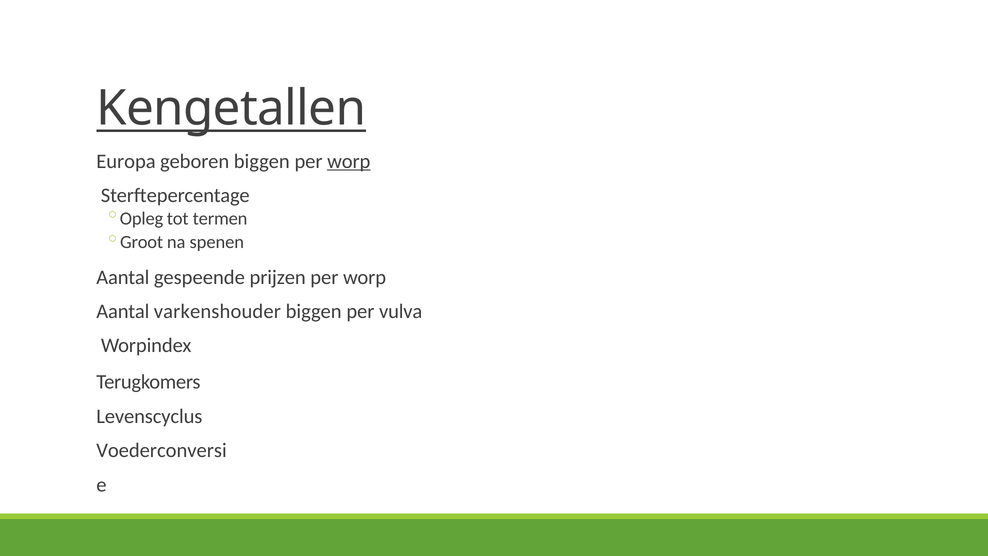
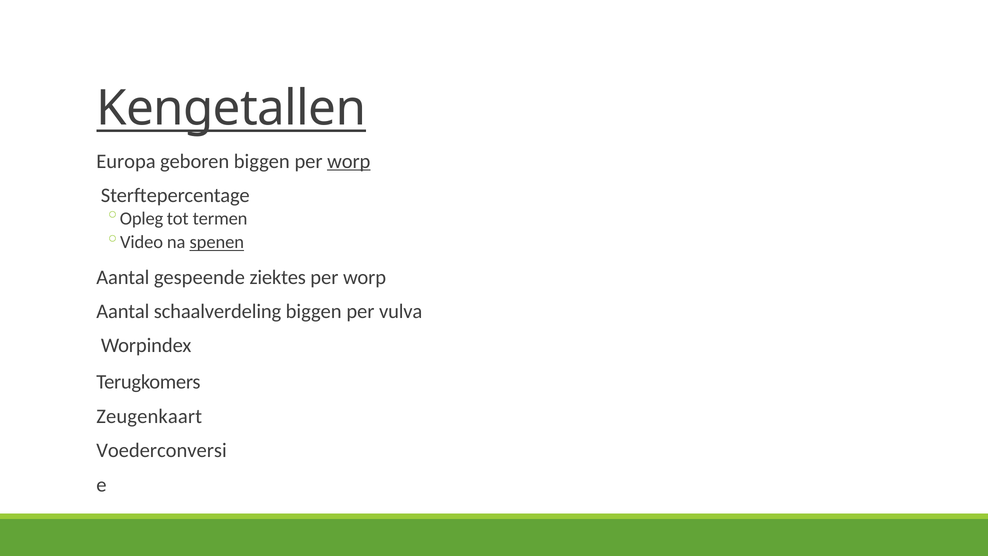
Groot: Groot -> Video
spenen underline: none -> present
prijzen: prijzen -> ziektes
varkenshouder: varkenshouder -> schaalverdeling
Levenscyclus: Levenscyclus -> Zeugenkaart
